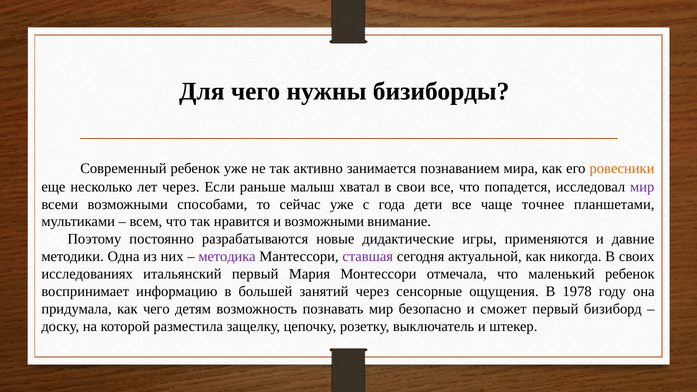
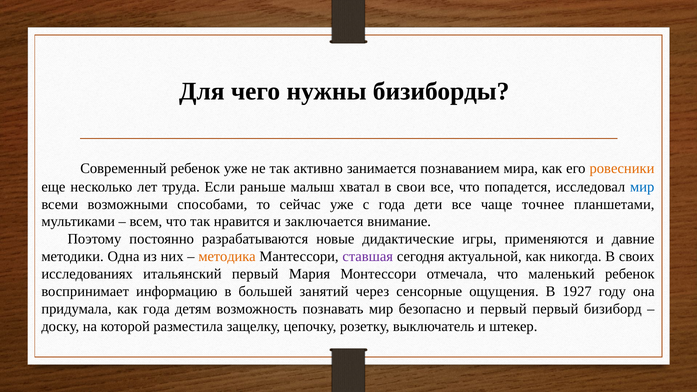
лет через: через -> труда
мир at (642, 187) colour: purple -> blue
и возможными: возможными -> заключается
методика colour: purple -> orange
1978: 1978 -> 1927
как чего: чего -> года
и сможет: сможет -> первый
